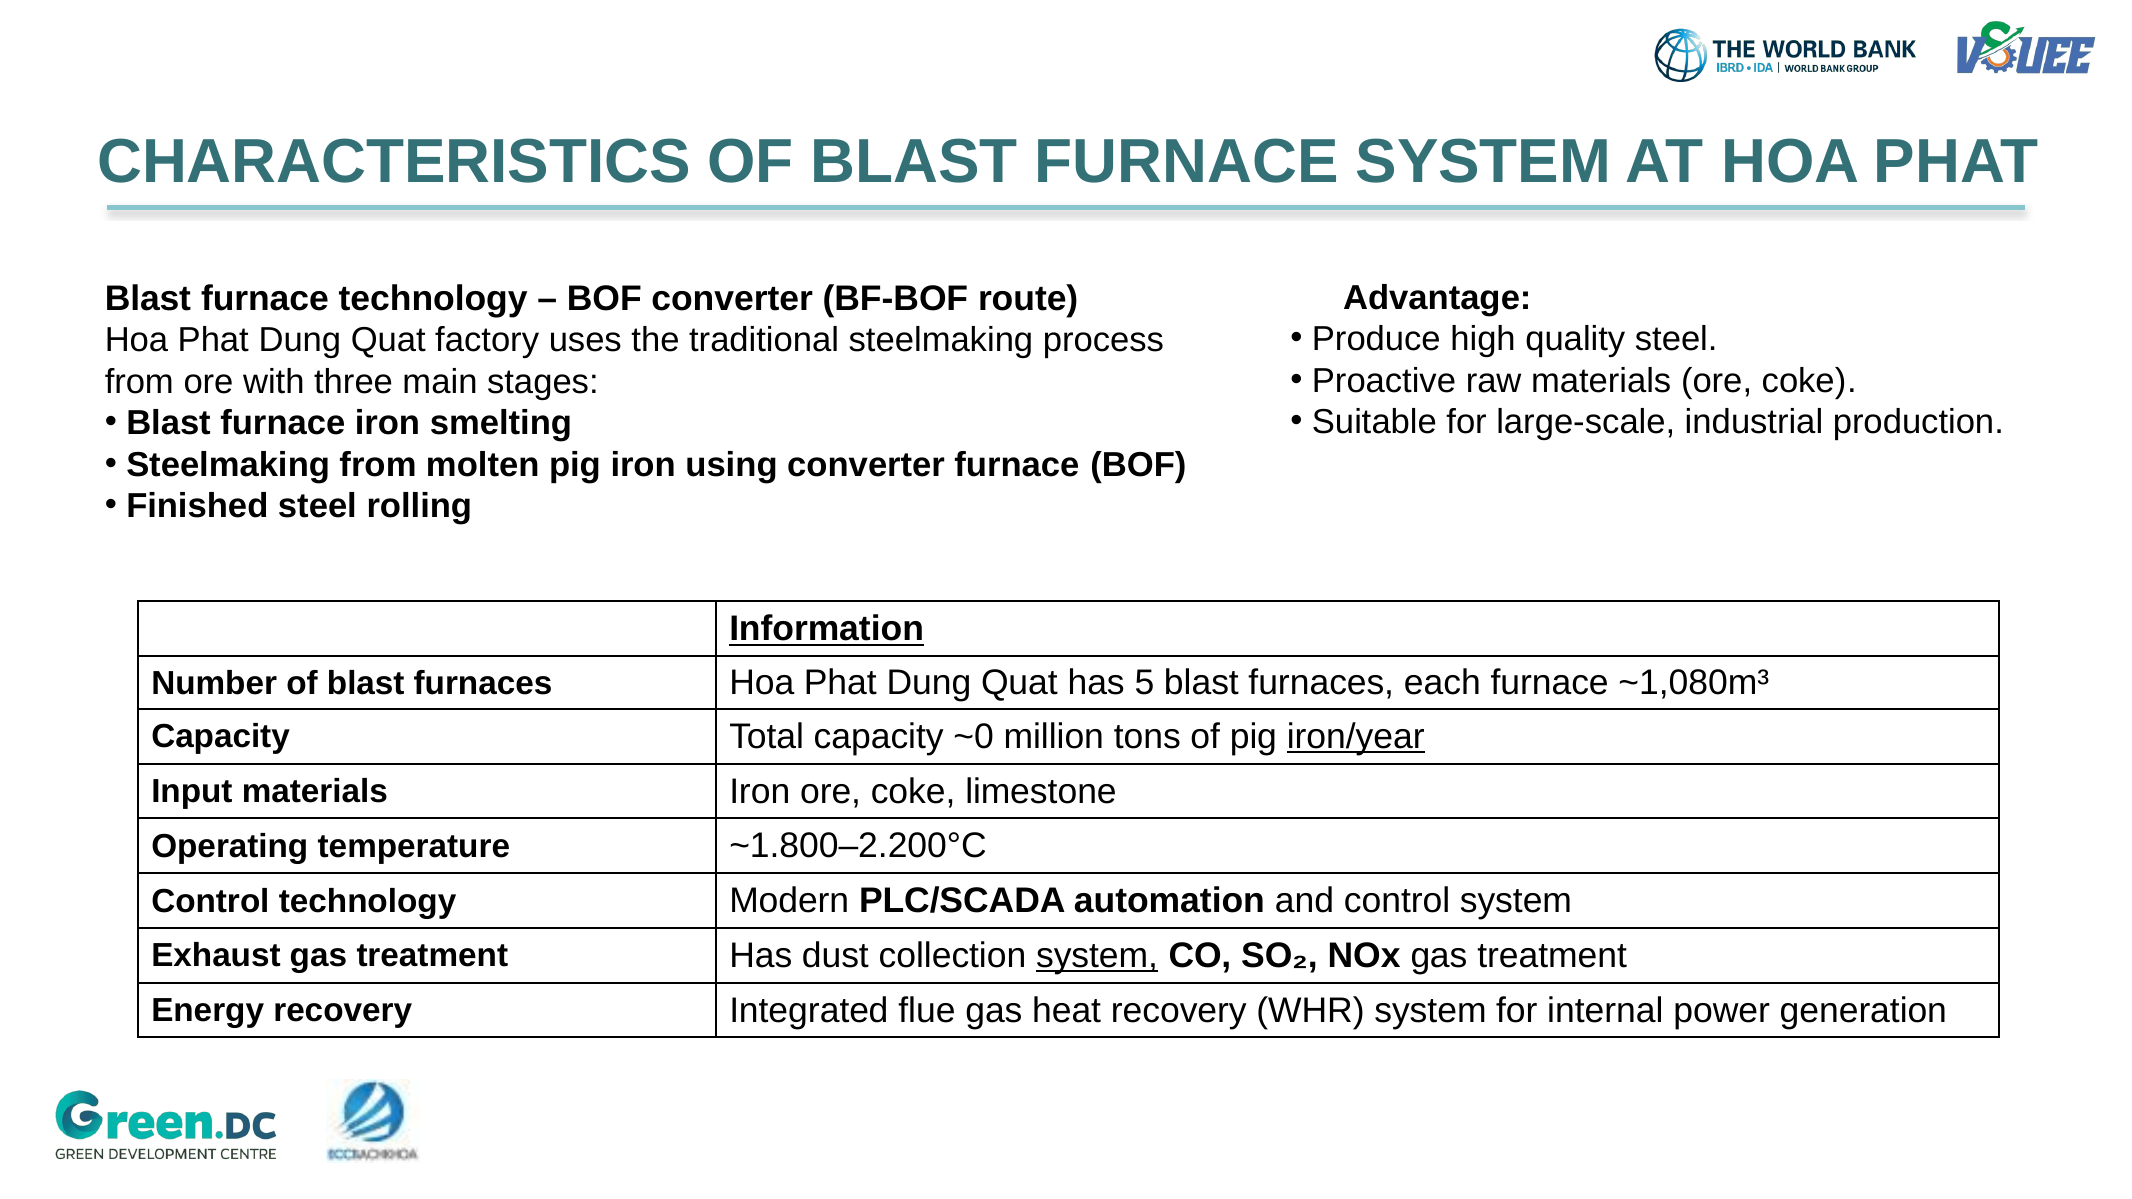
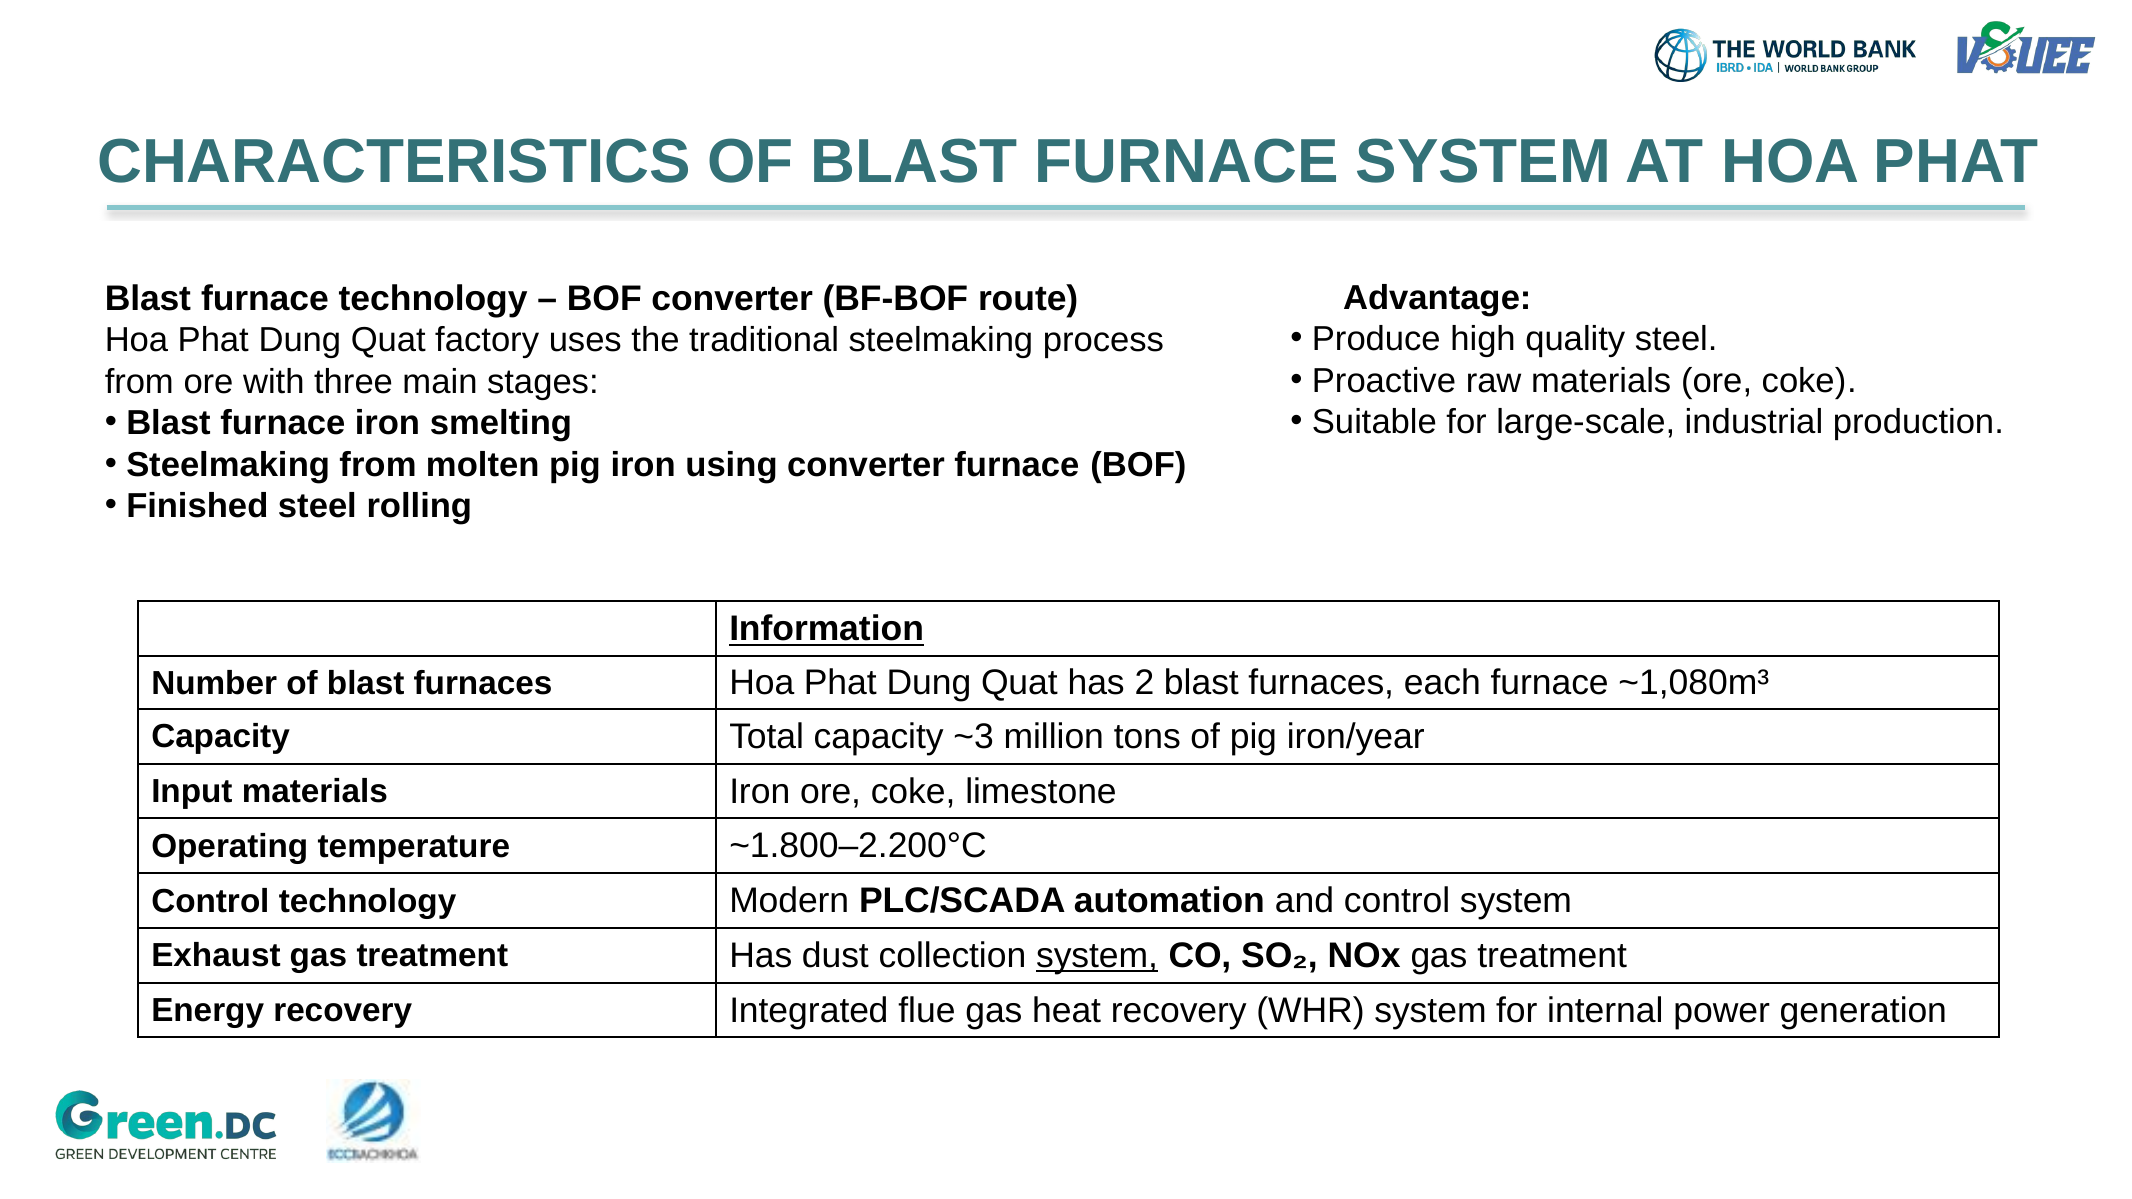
5: 5 -> 2
~0: ~0 -> ~3
iron/year underline: present -> none
